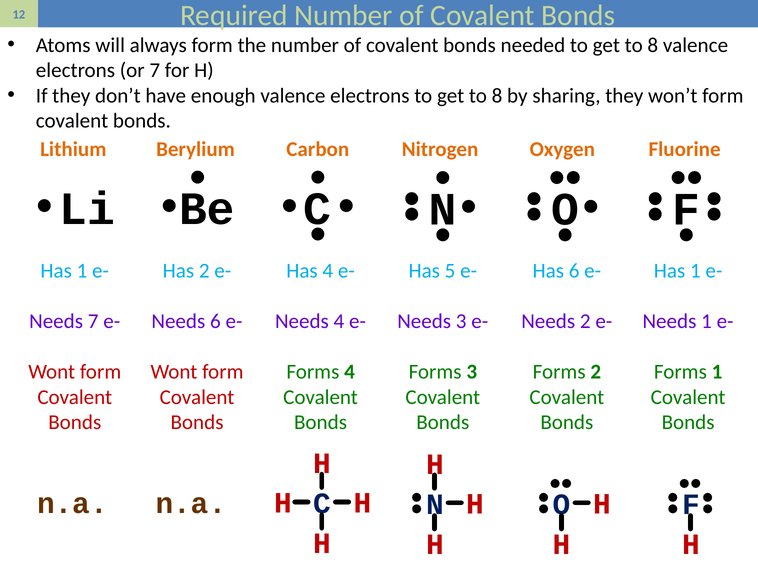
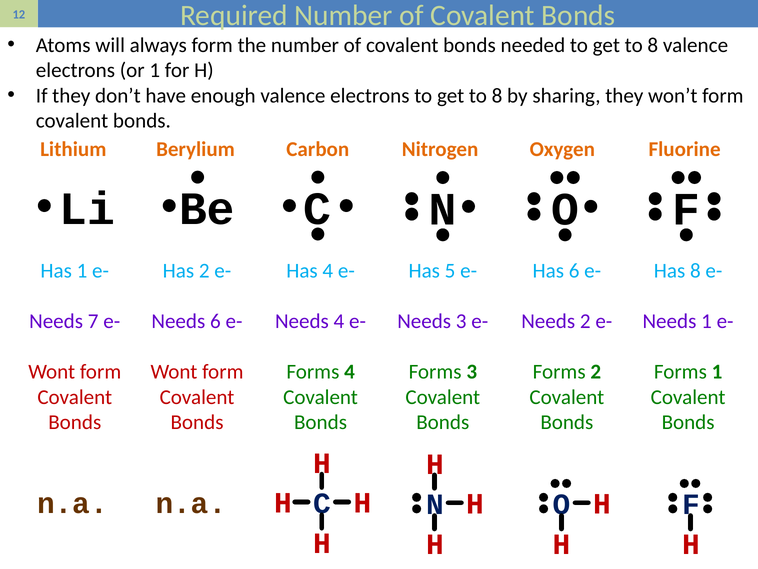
or 7: 7 -> 1
1 at (695, 270): 1 -> 8
